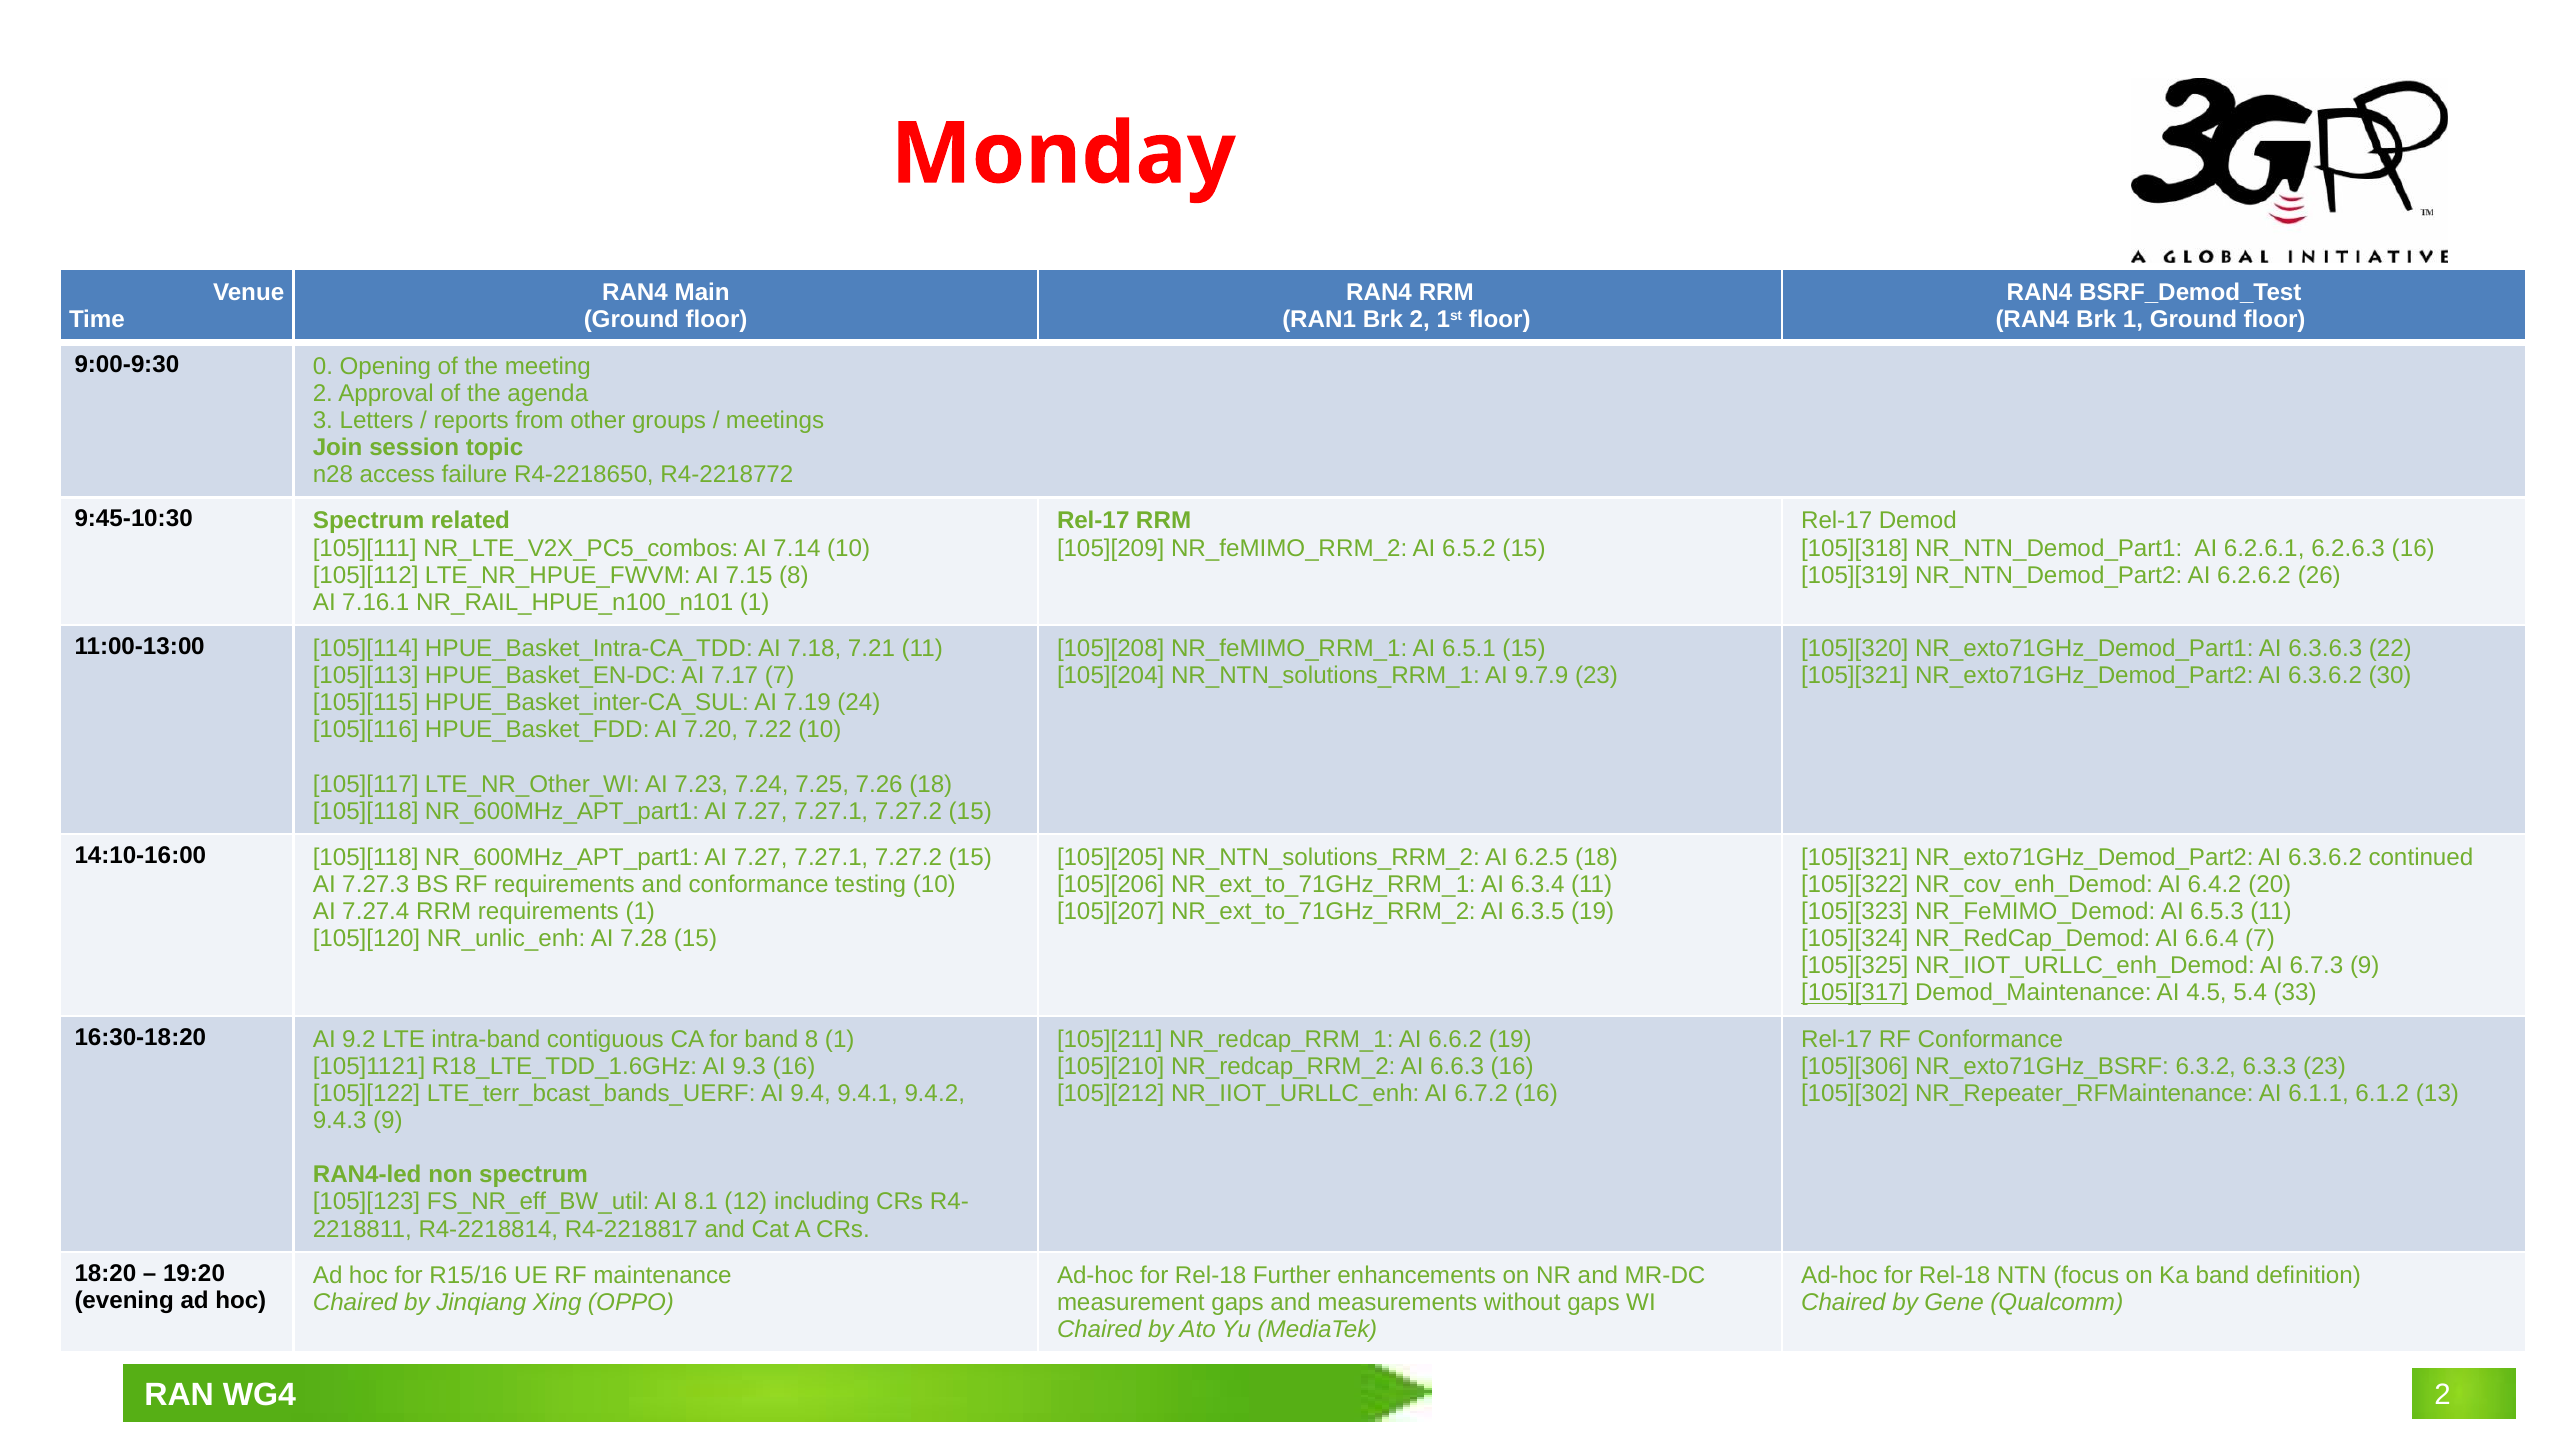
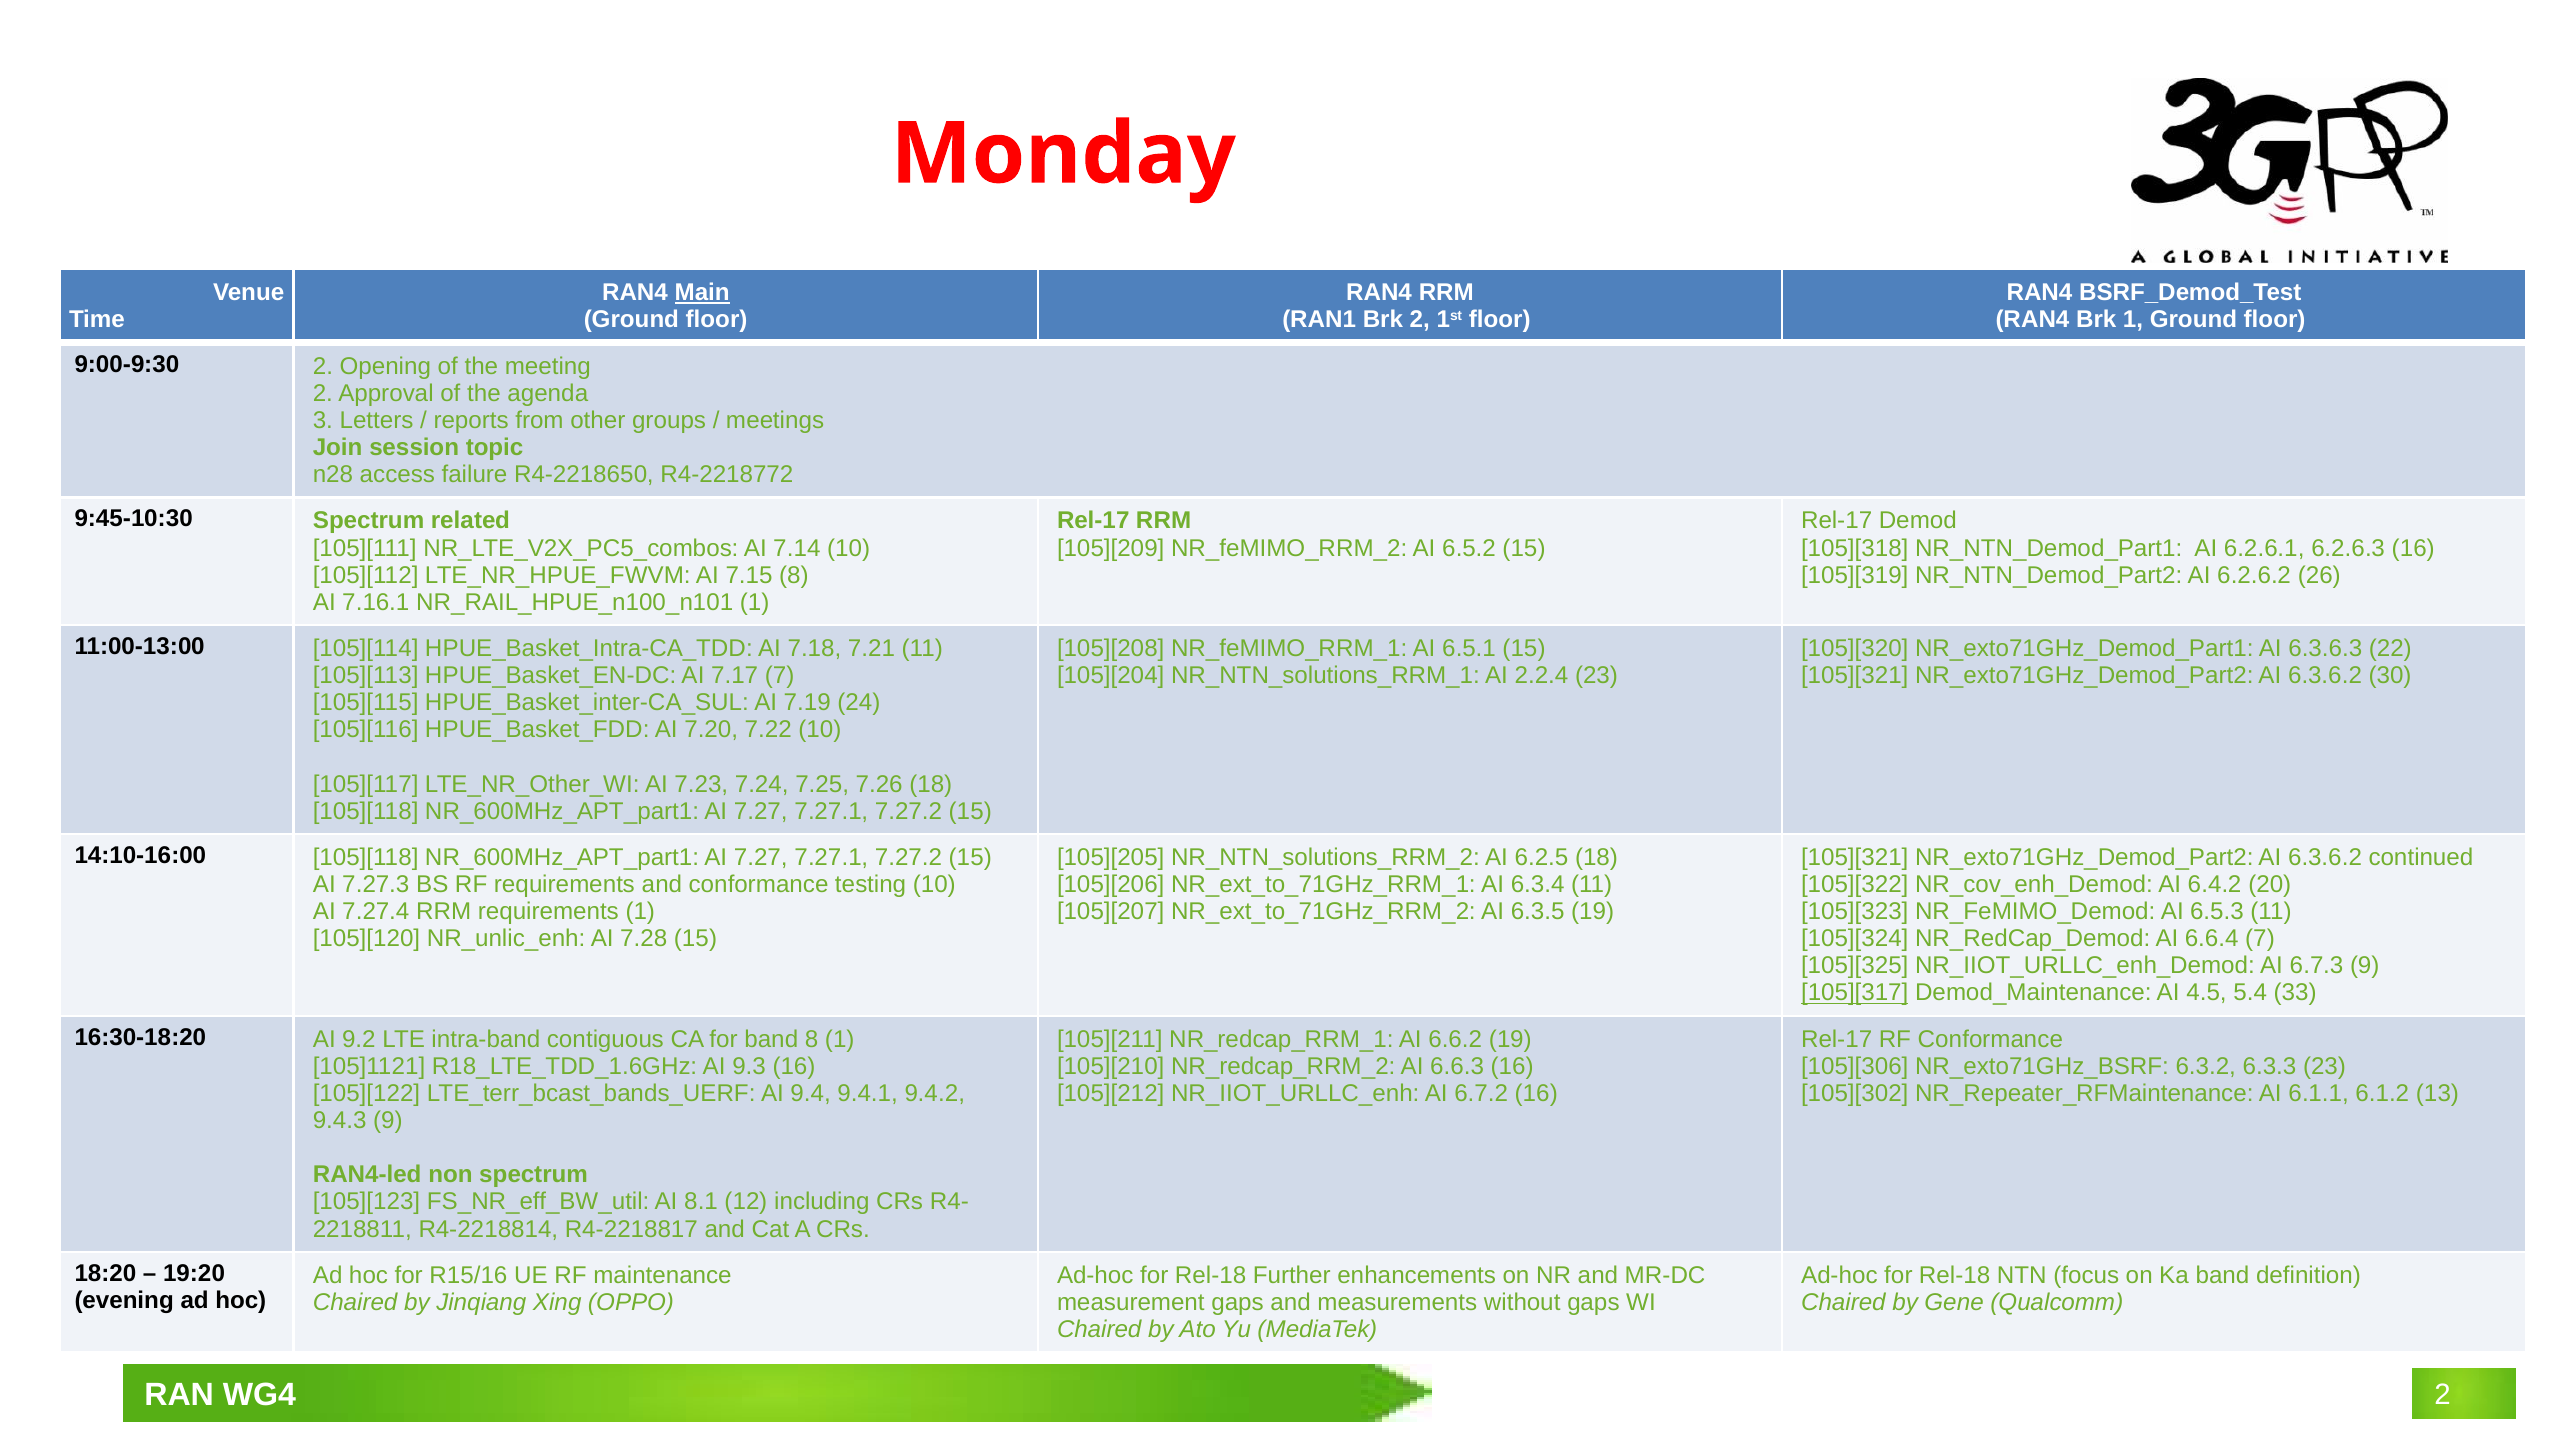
Main underline: none -> present
9:00-9:30 0: 0 -> 2
9.7.9: 9.7.9 -> 2.2.4
